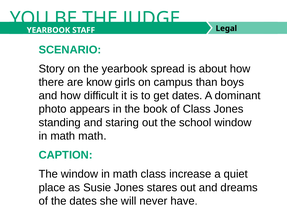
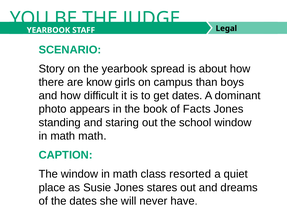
of Class: Class -> Facts
increase: increase -> resorted
